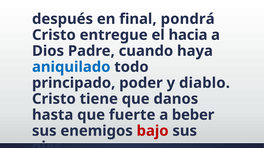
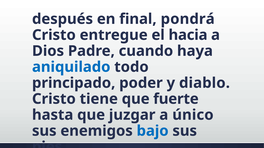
danos: danos -> fuerte
fuerte: fuerte -> juzgar
beber: beber -> único
bajo colour: red -> blue
